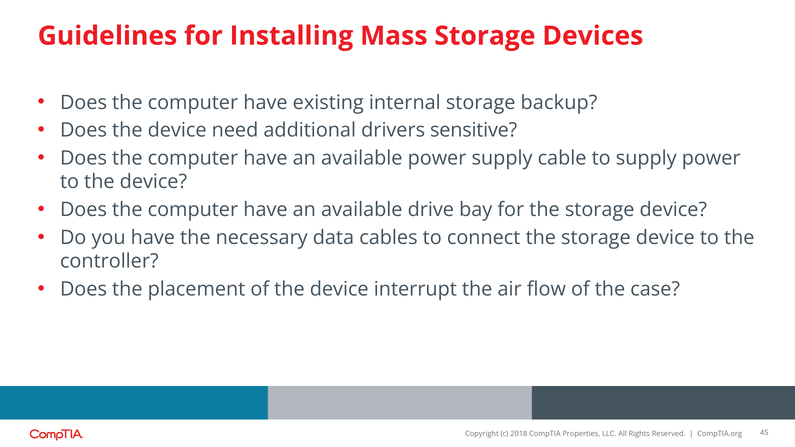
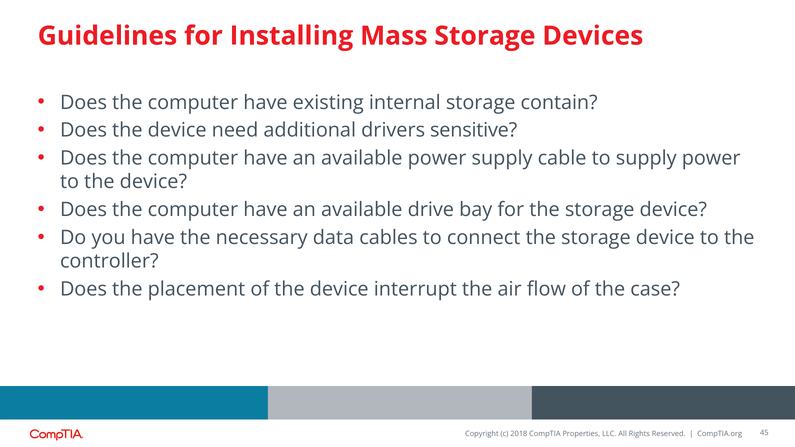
backup: backup -> contain
